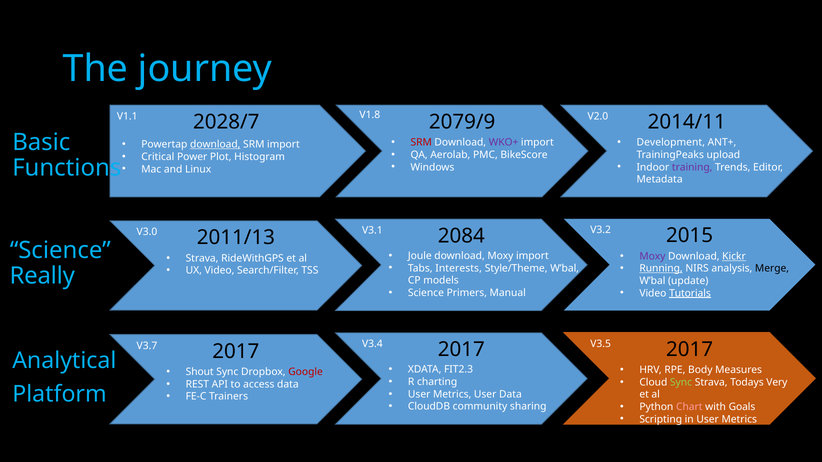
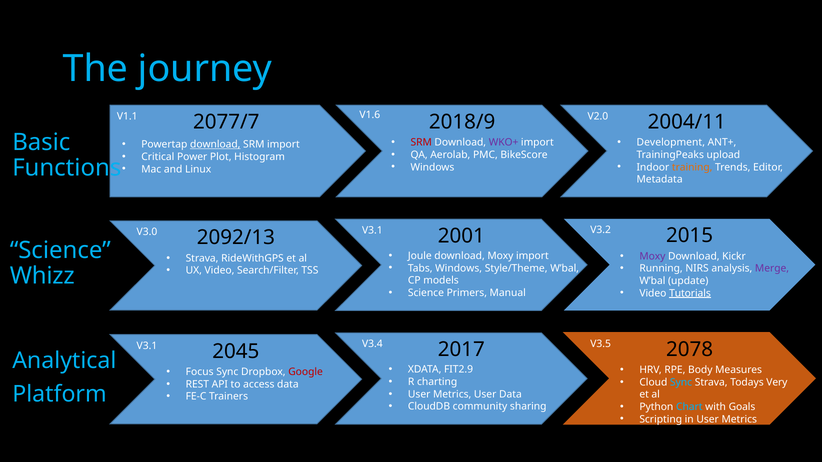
V1.8: V1.8 -> V1.6
2028/7: 2028/7 -> 2077/7
2079/9: 2079/9 -> 2018/9
2014/11: 2014/11 -> 2004/11
training colour: purple -> orange
2084: 2084 -> 2001
2011/13: 2011/13 -> 2092/13
Kickr underline: present -> none
Tabs Interests: Interests -> Windows
Running underline: present -> none
Merge colour: black -> purple
Really: Really -> Whizz
V3.4 2017: 2017 -> 2078
V3.7 at (147, 346): V3.7 -> V3.1
2017 at (236, 352): 2017 -> 2045
FIT2.3: FIT2.3 -> FIT2.9
Shout: Shout -> Focus
Sync at (681, 383) colour: light green -> light blue
Chart colour: pink -> light blue
